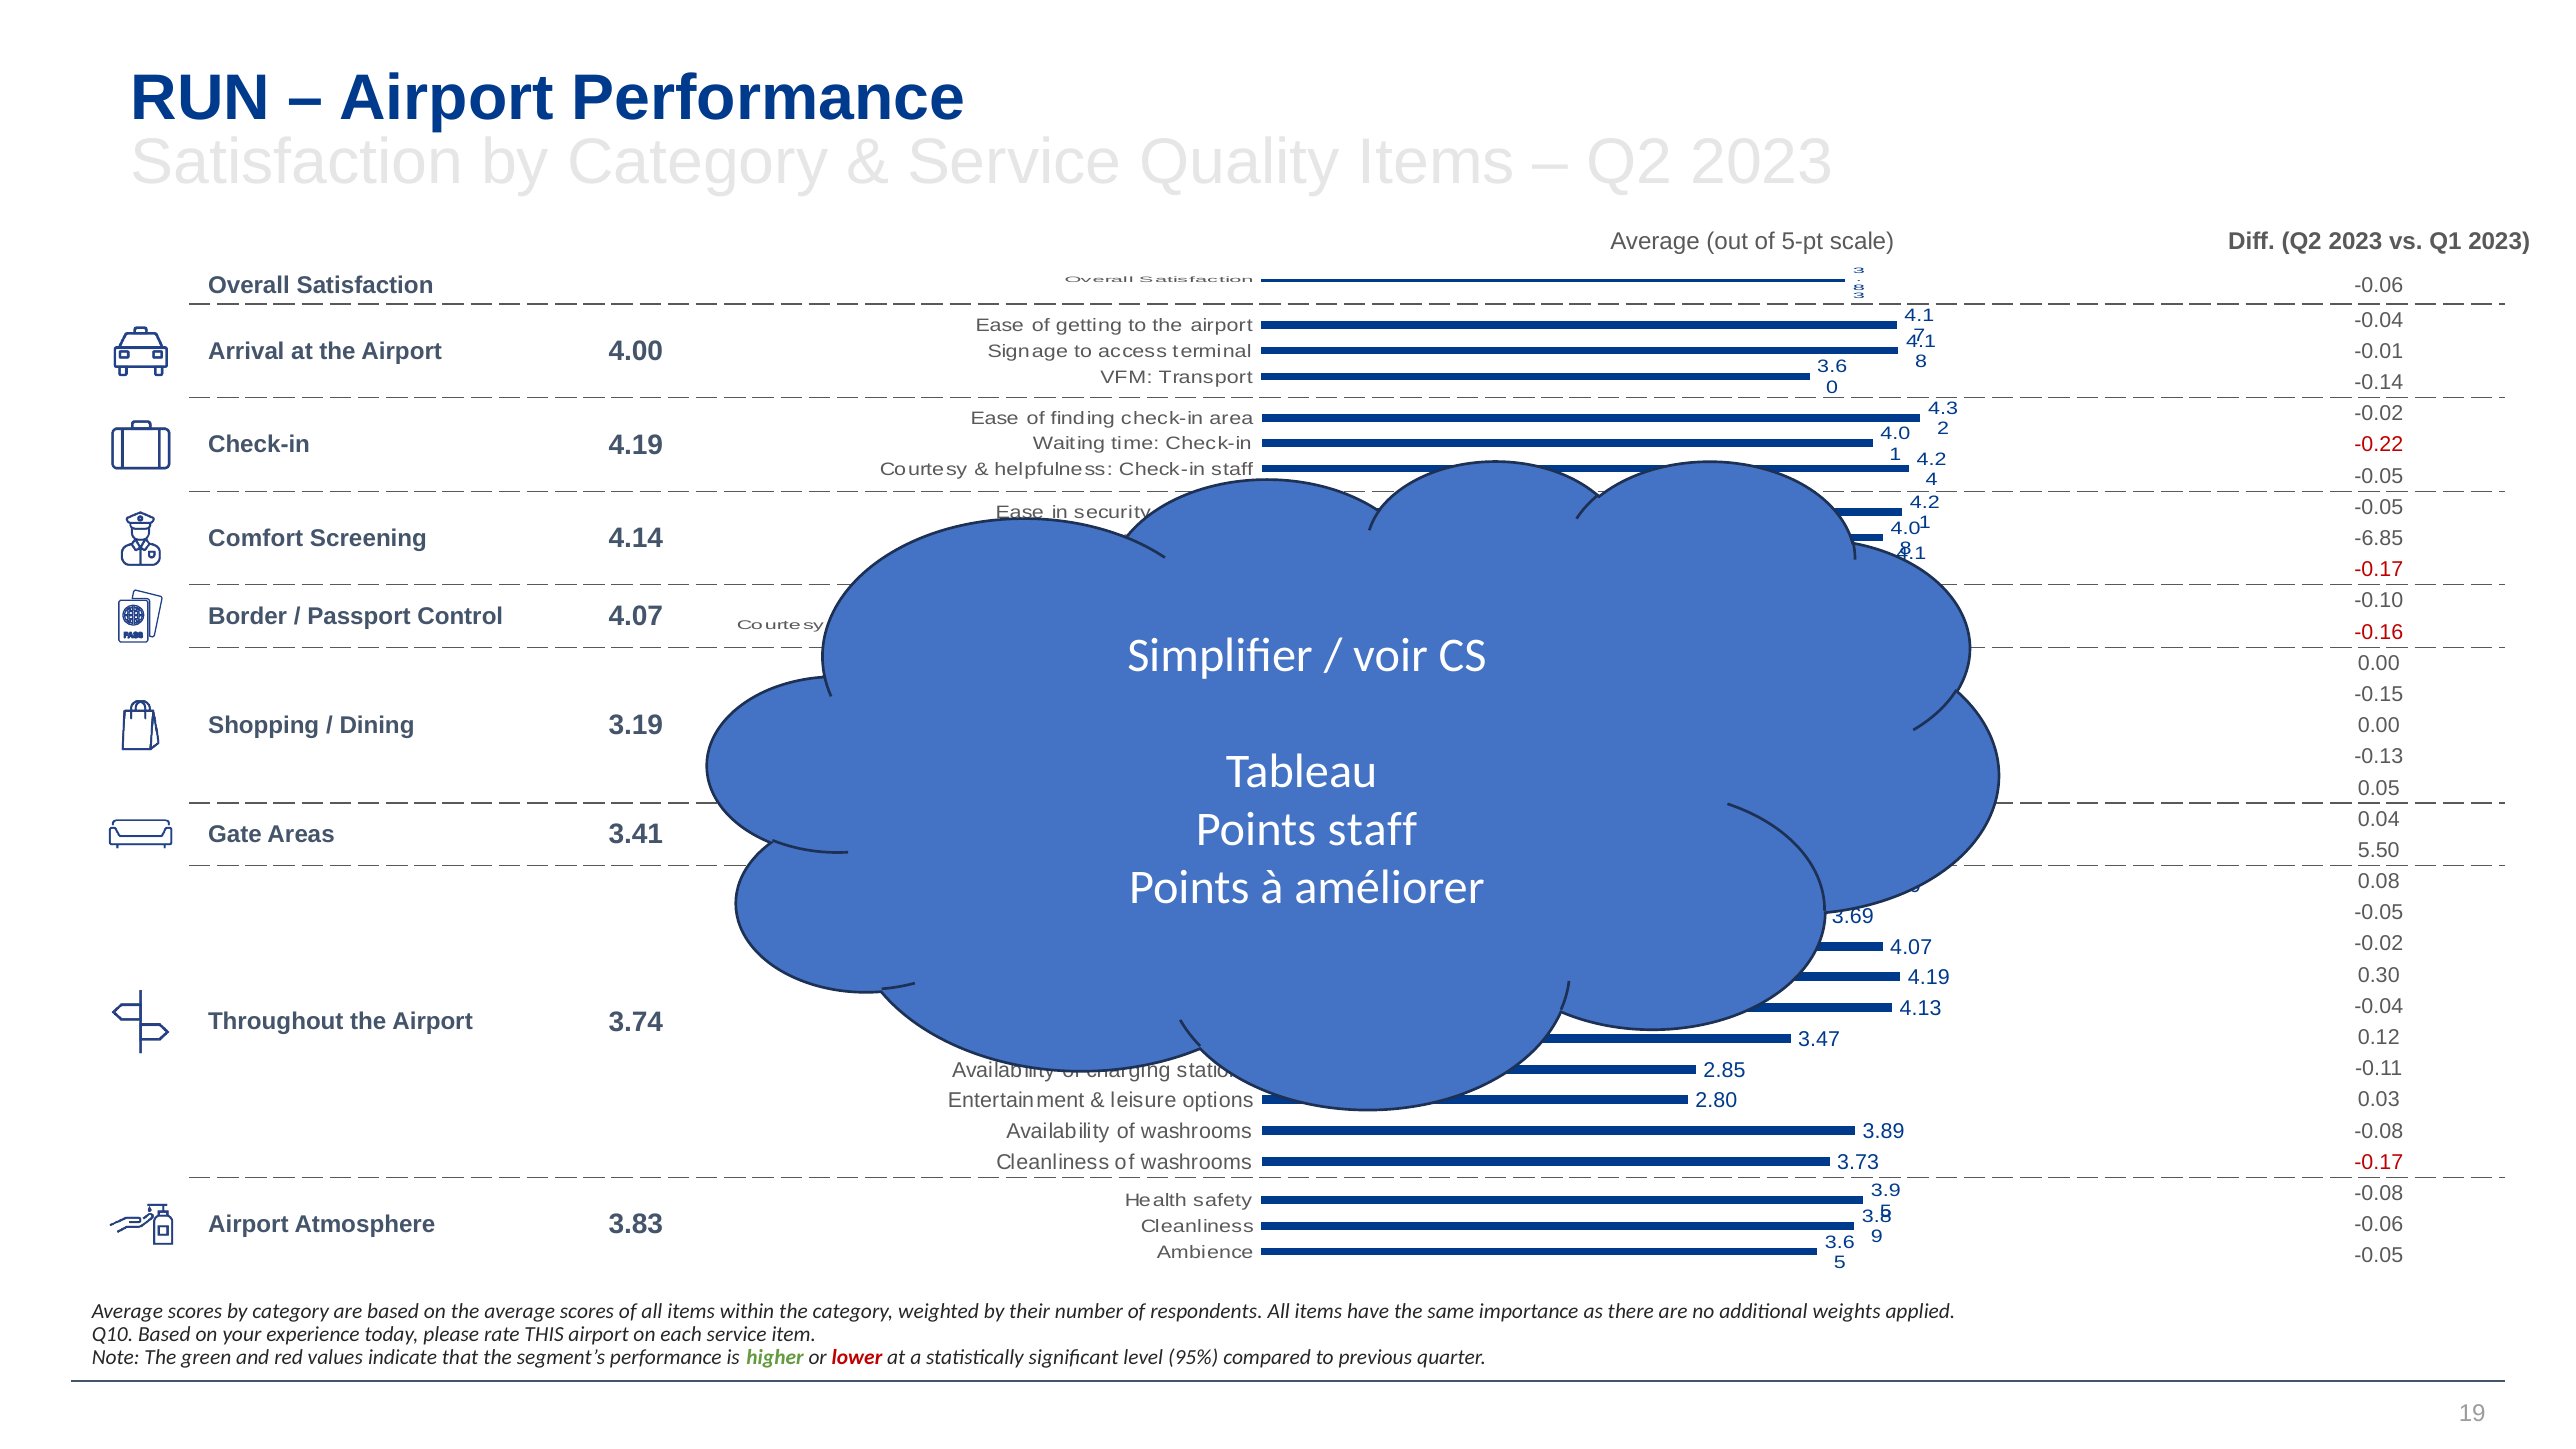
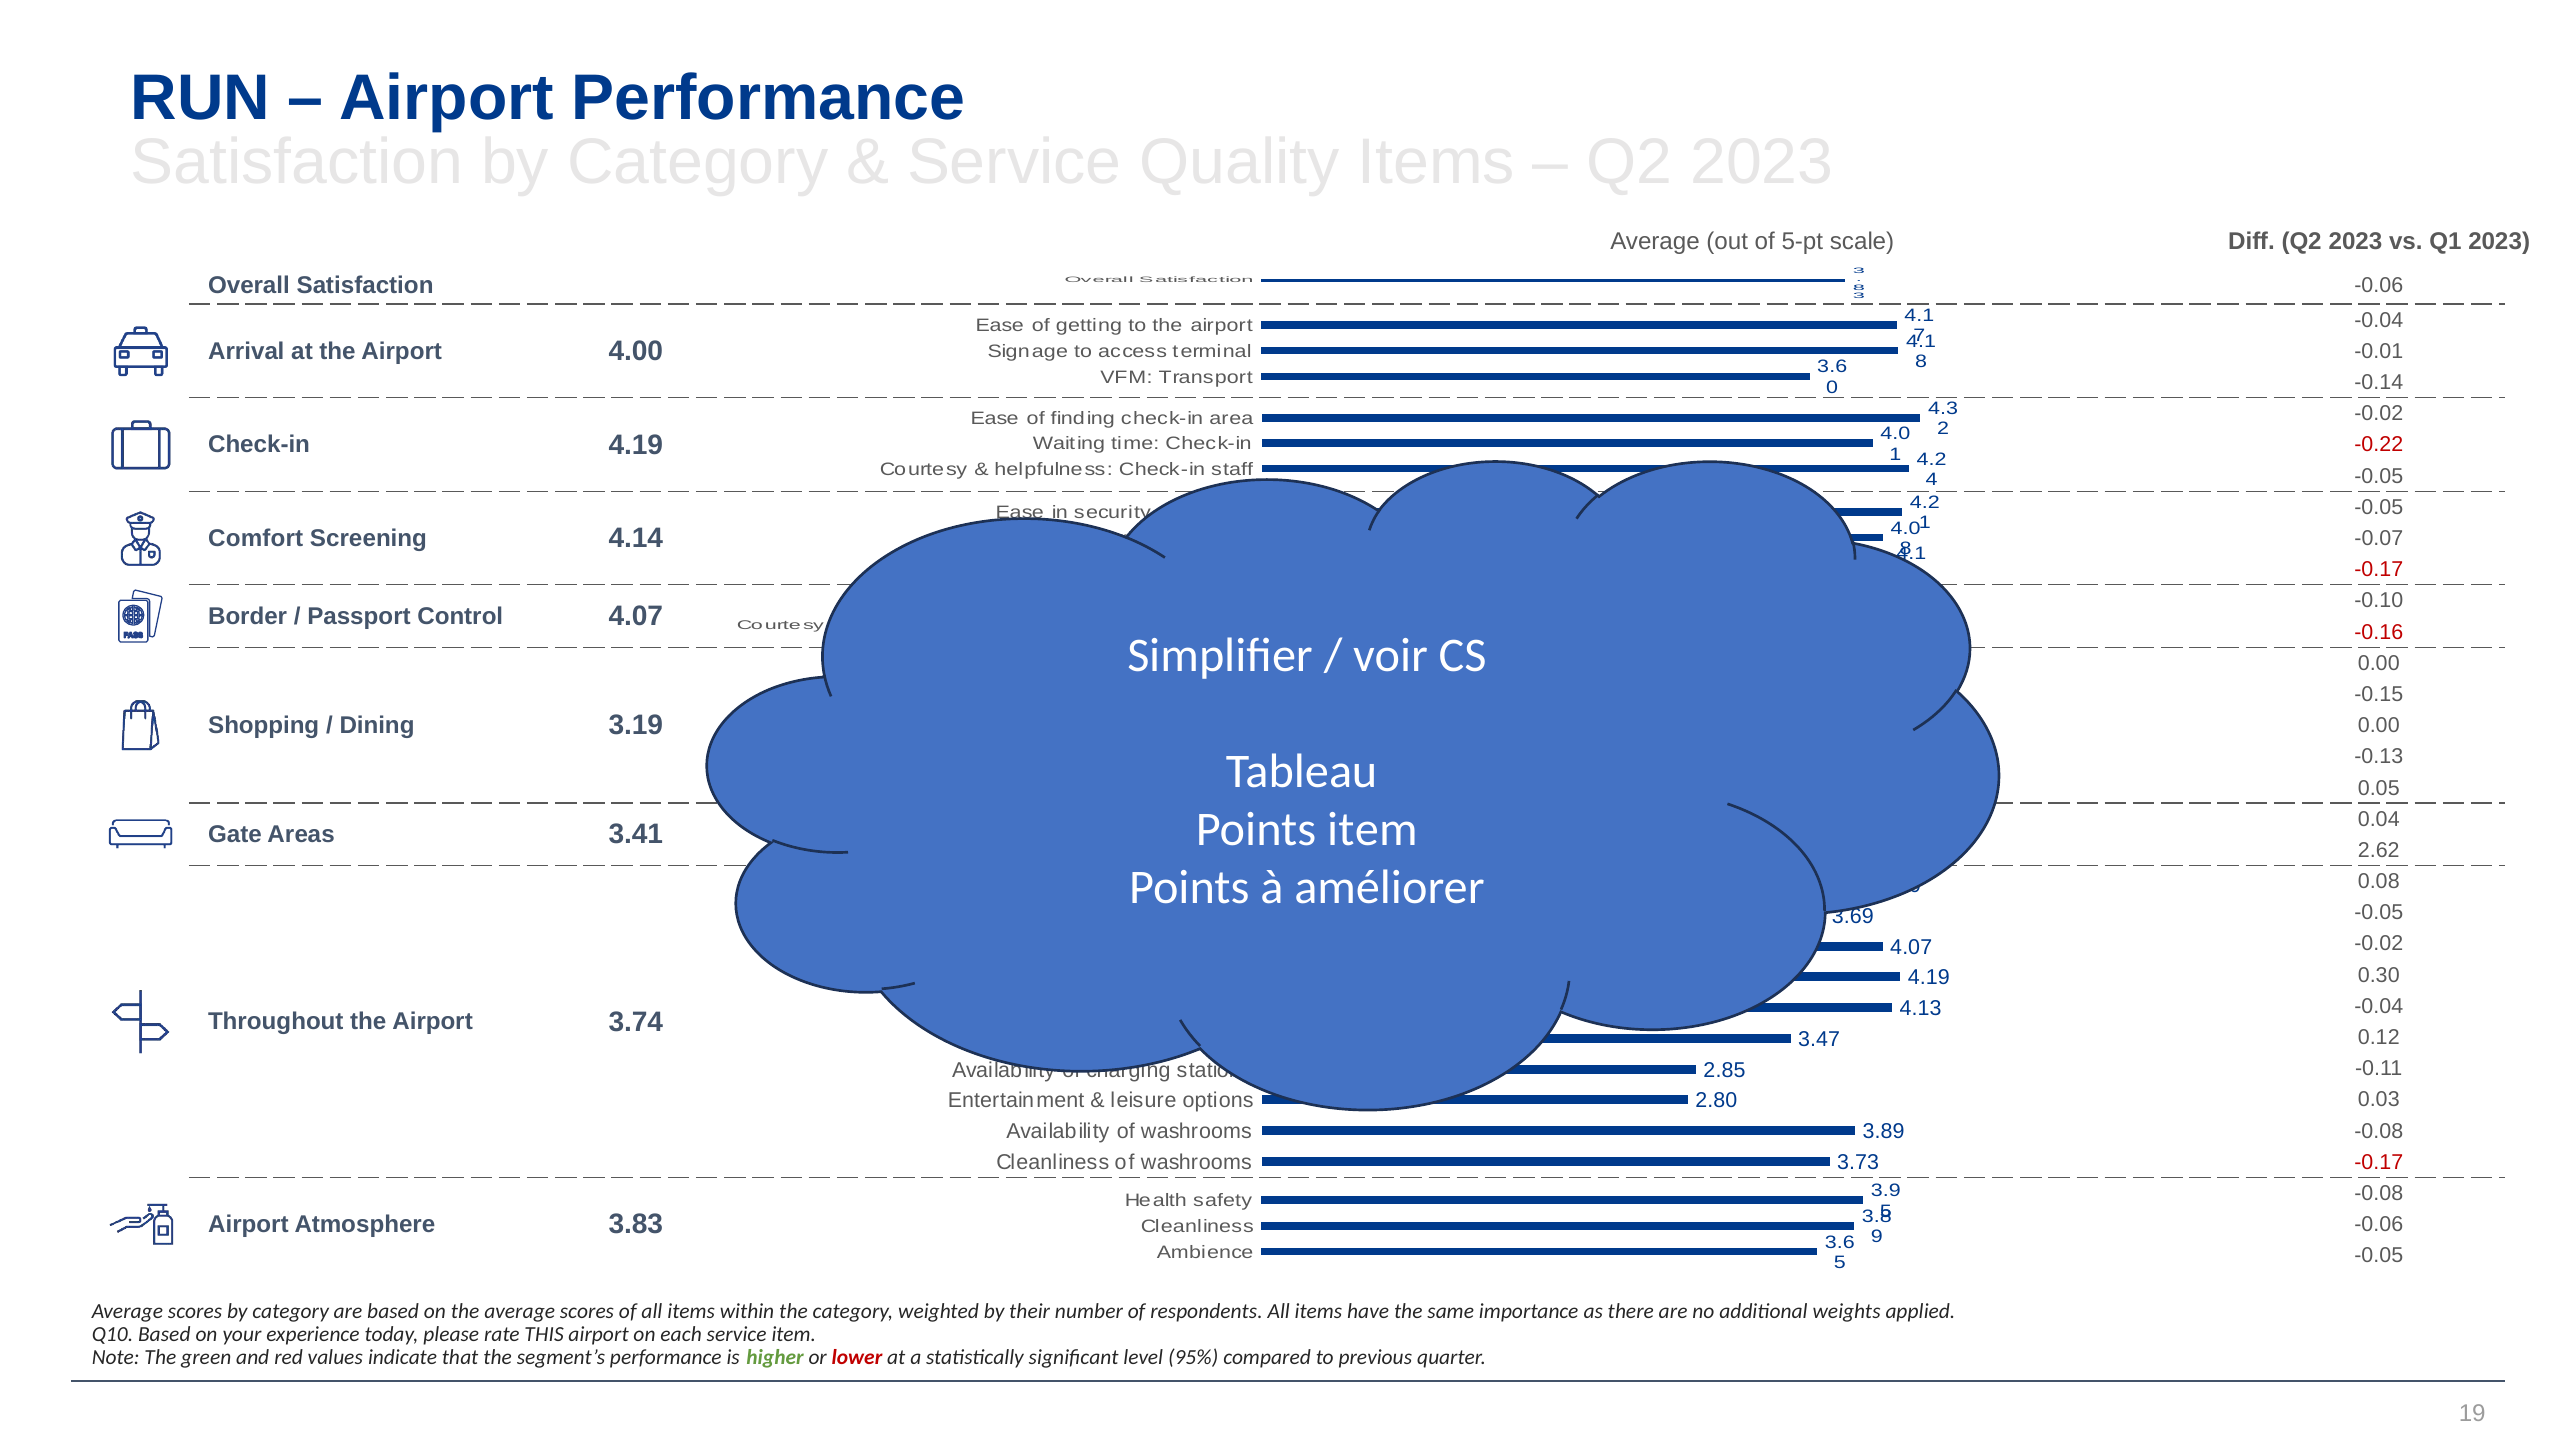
-6.85: -6.85 -> -0.07
staff at (1372, 830): staff -> item
5.50 at (2379, 850): 5.50 -> 2.62
